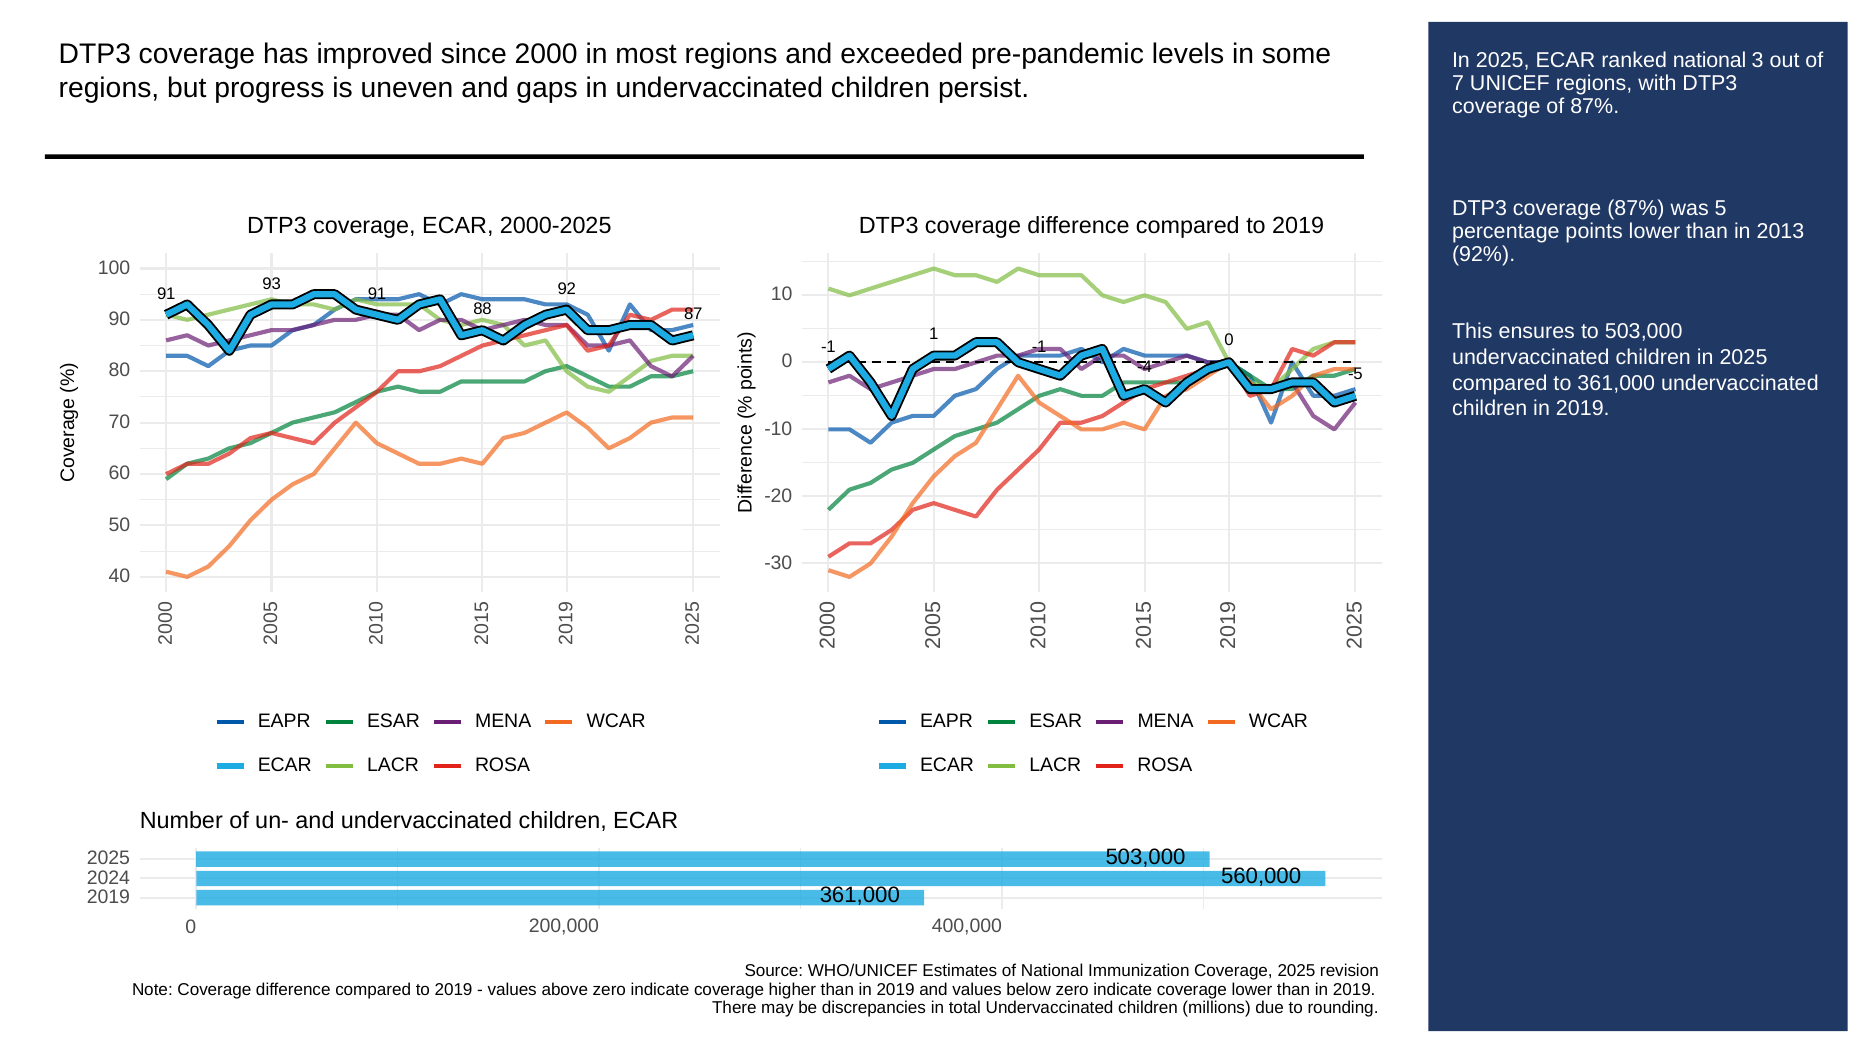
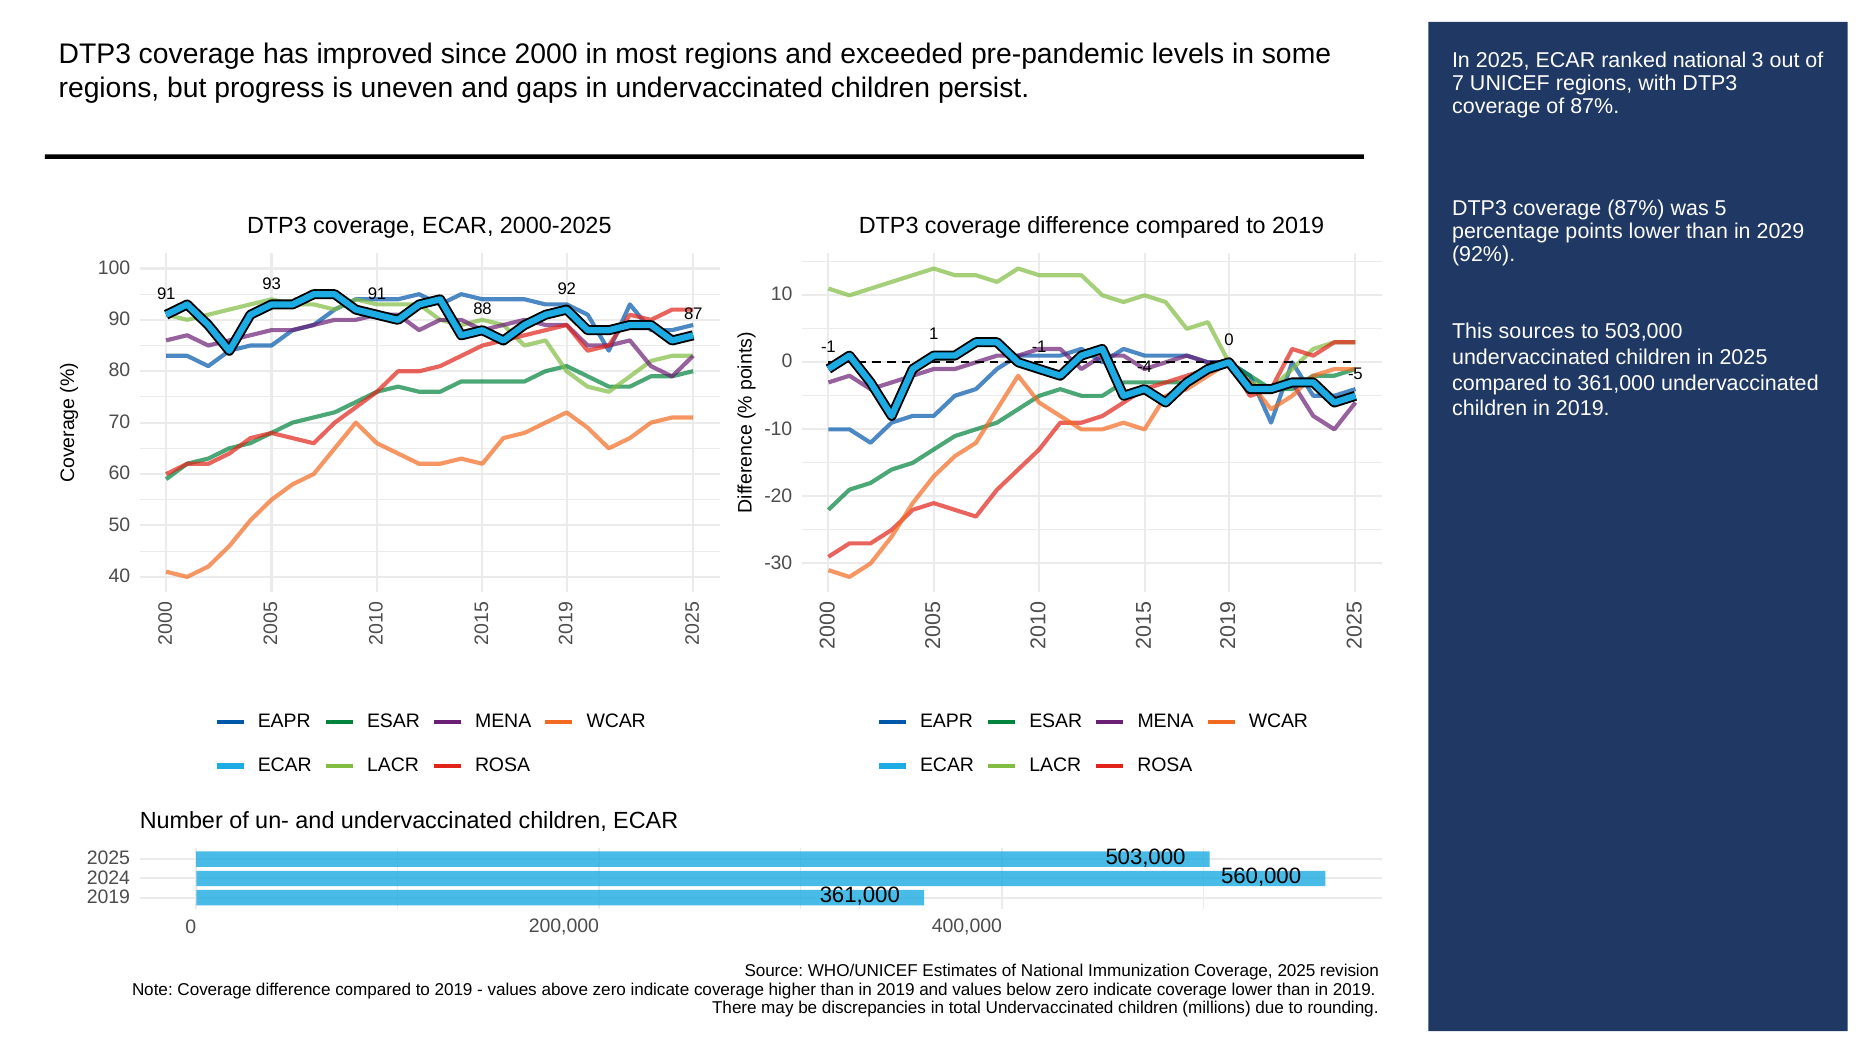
2013: 2013 -> 2029
ensures: ensures -> sources
